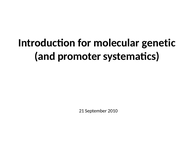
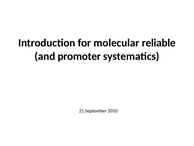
genetic: genetic -> reliable
